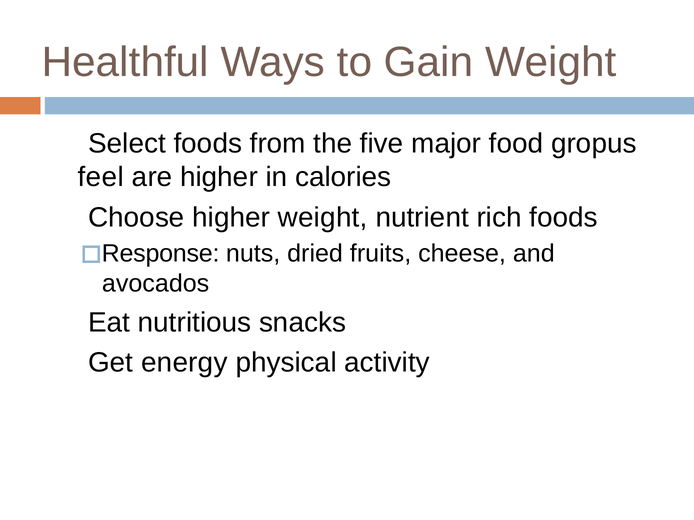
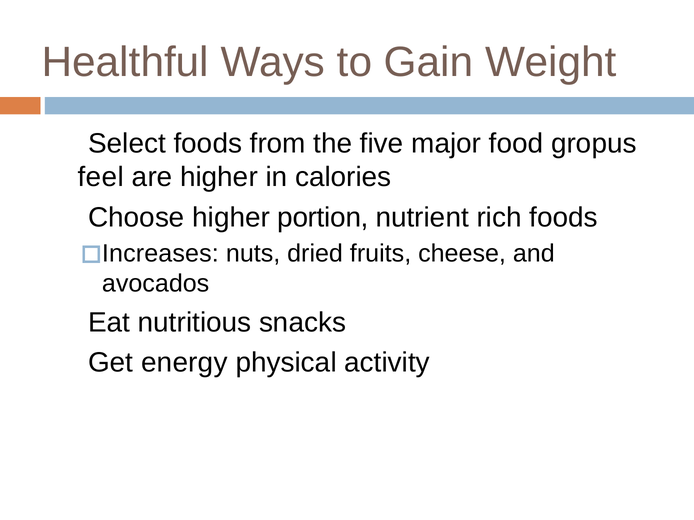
higher weight: weight -> portion
Response: Response -> Increases
